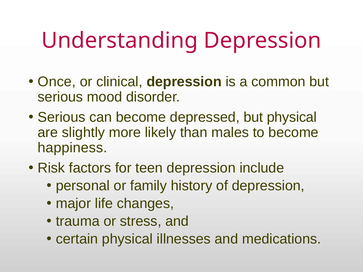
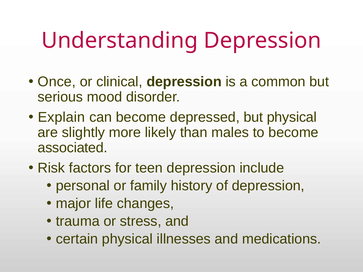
Serious at (62, 117): Serious -> Explain
happiness: happiness -> associated
